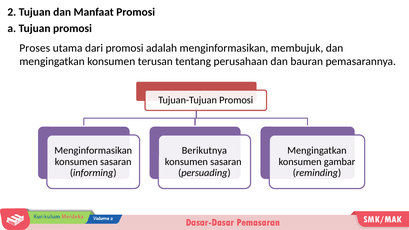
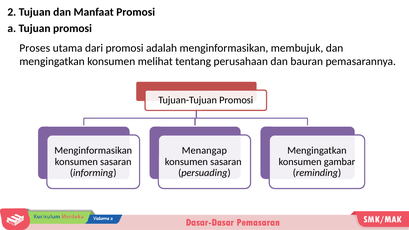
terusan: terusan -> melihat
Berikutnya: Berikutnya -> Menangap
